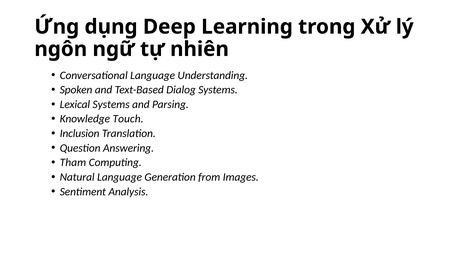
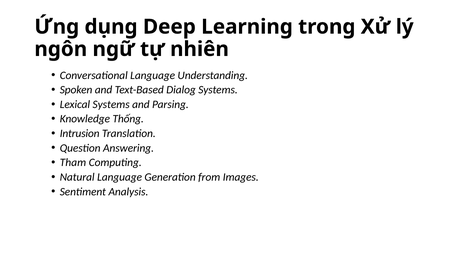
Touch: Touch -> Thống
Inclusion: Inclusion -> Intrusion
